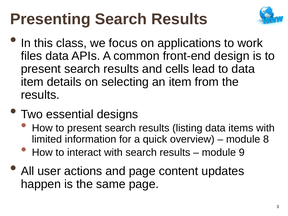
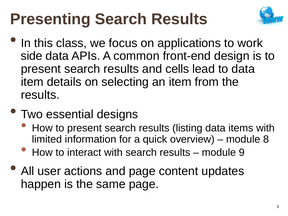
files: files -> side
